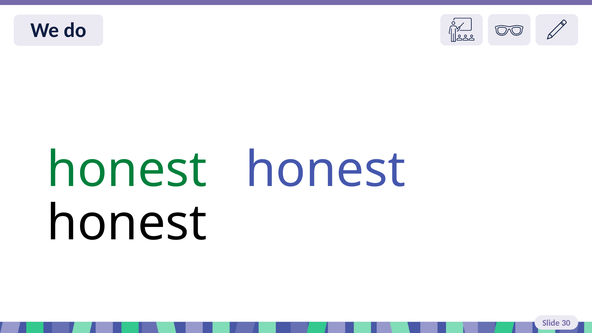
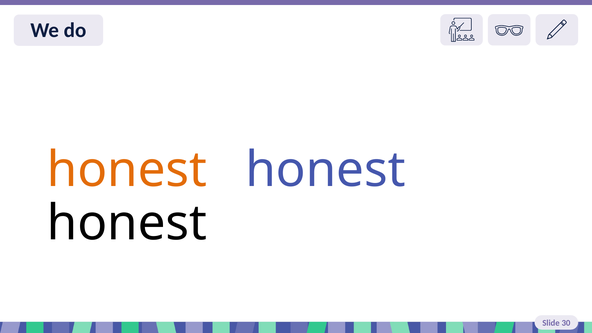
honest at (127, 170) colour: green -> orange
